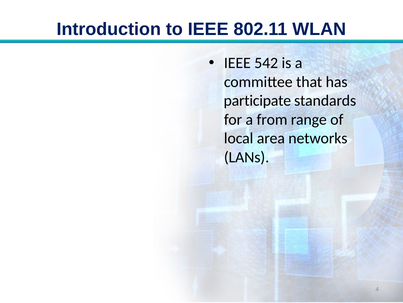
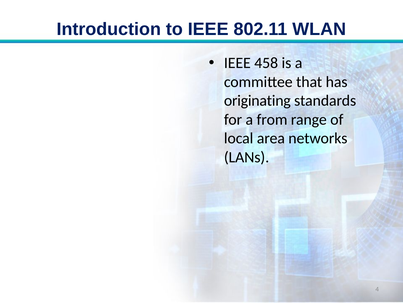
542: 542 -> 458
participate: participate -> originating
